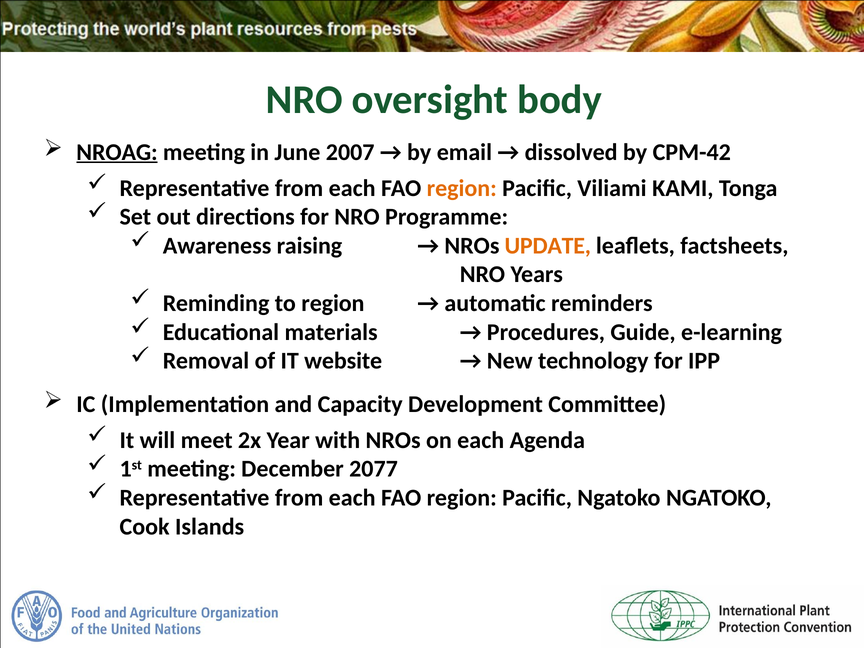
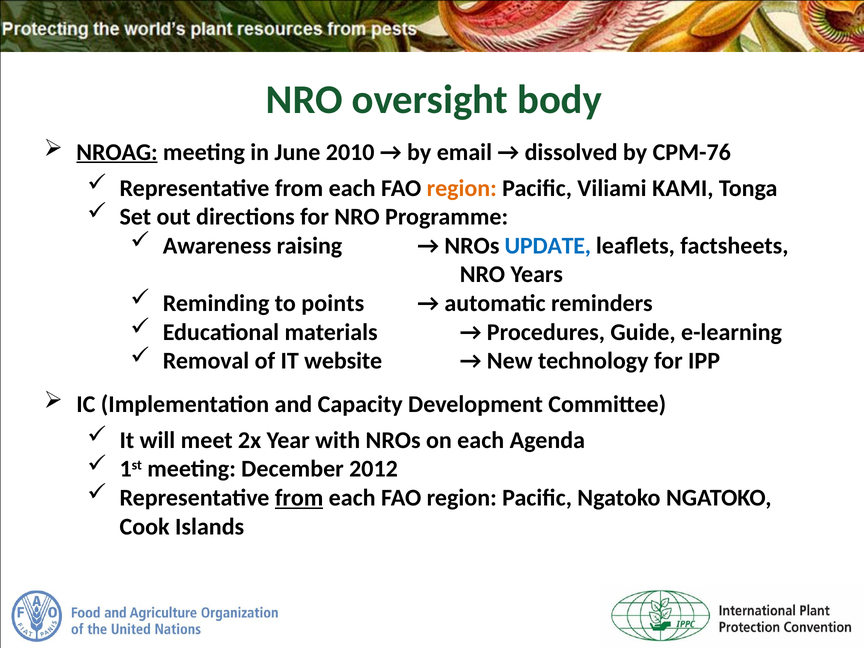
2007: 2007 -> 2010
CPM-42: CPM-42 -> CPM-76
UPDATE colour: orange -> blue
to region: region -> points
2077: 2077 -> 2012
from at (299, 498) underline: none -> present
